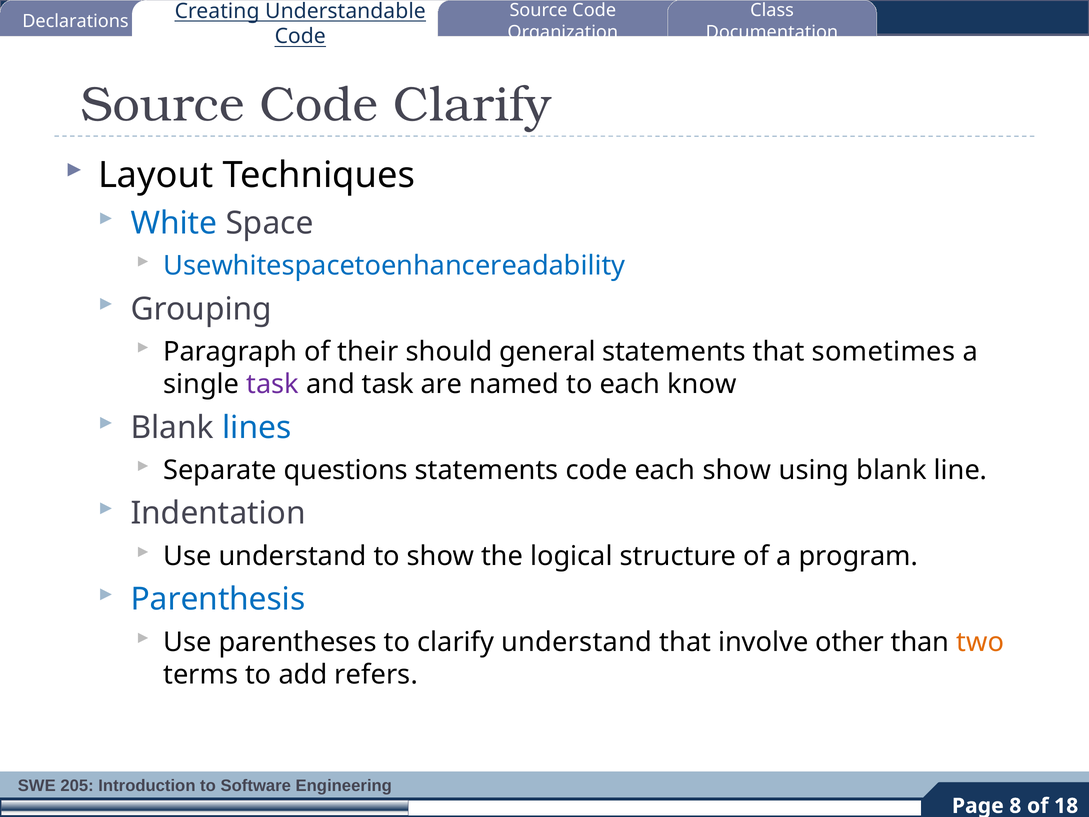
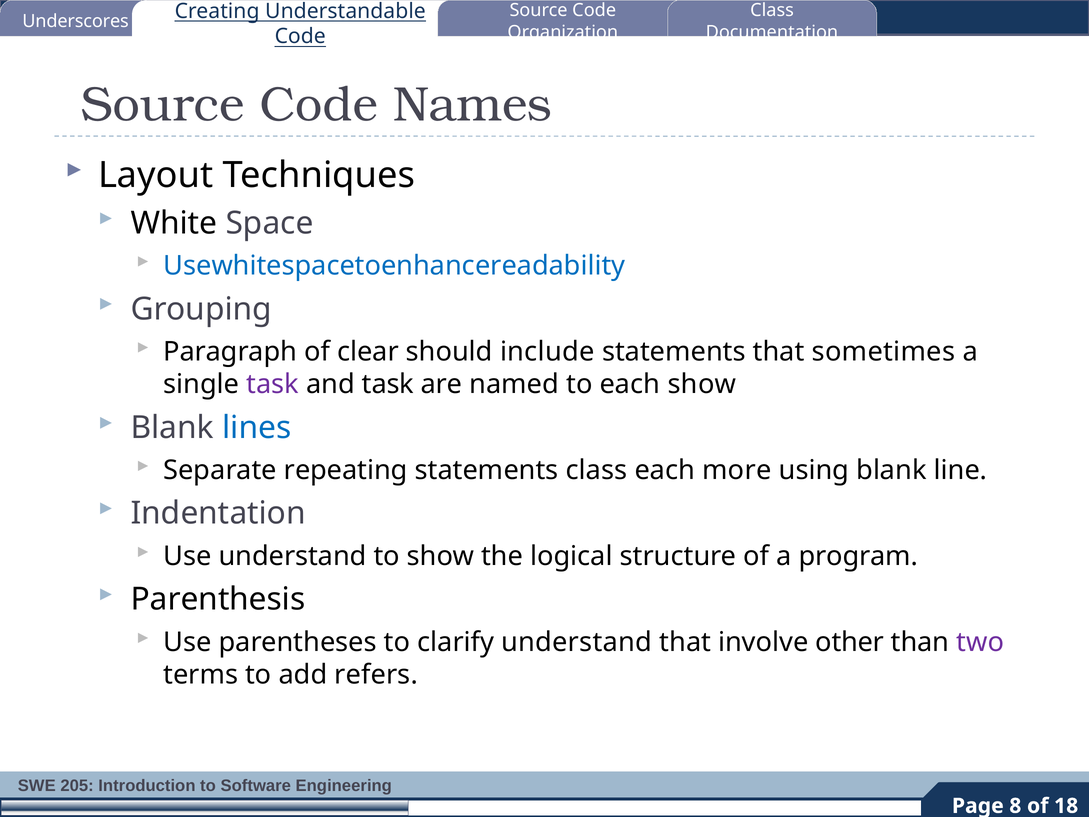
Declarations: Declarations -> Underscores
Code Clarify: Clarify -> Names
White colour: blue -> black
their: their -> clear
general: general -> include
each know: know -> show
questions: questions -> repeating
statements code: code -> class
each show: show -> more
Parenthesis colour: blue -> black
two colour: orange -> purple
